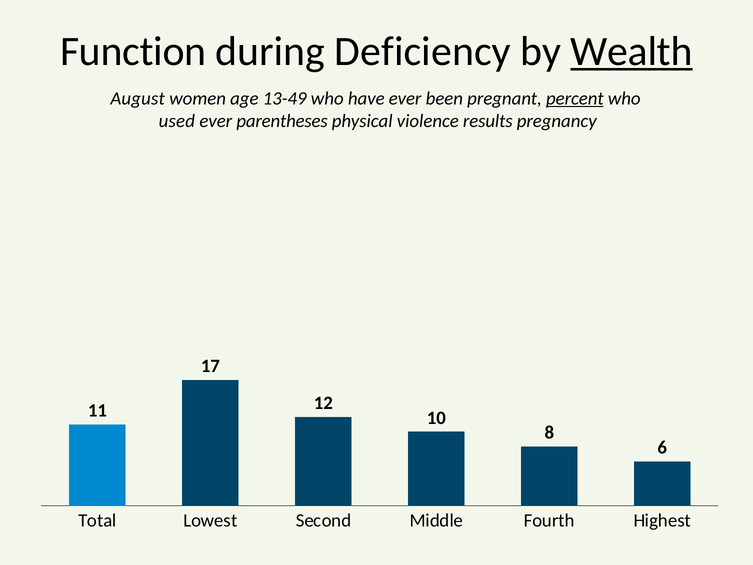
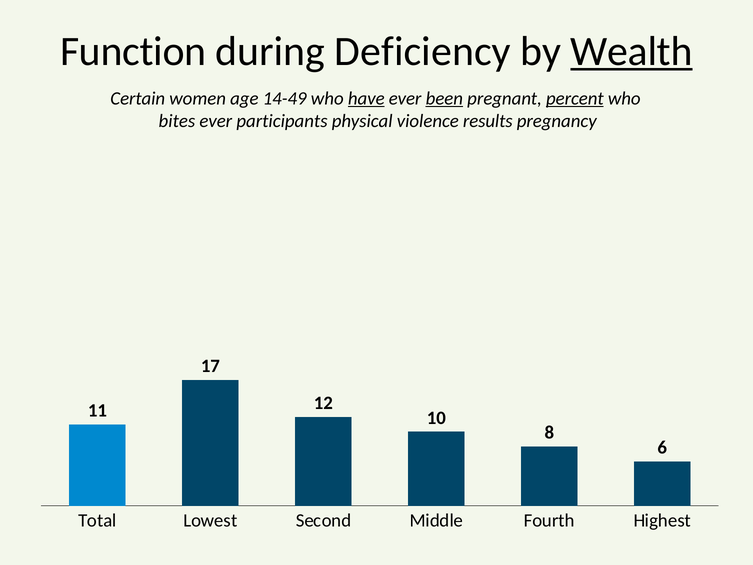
August: August -> Certain
13-49: 13-49 -> 14-49
have underline: none -> present
been underline: none -> present
used: used -> bites
parentheses: parentheses -> participants
